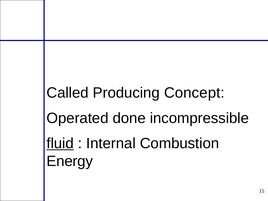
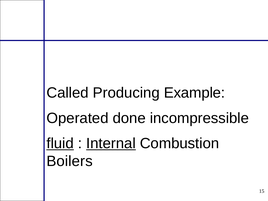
Concept: Concept -> Example
Internal underline: none -> present
Energy: Energy -> Boilers
